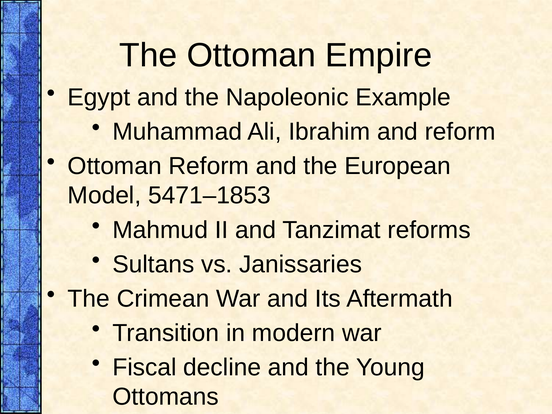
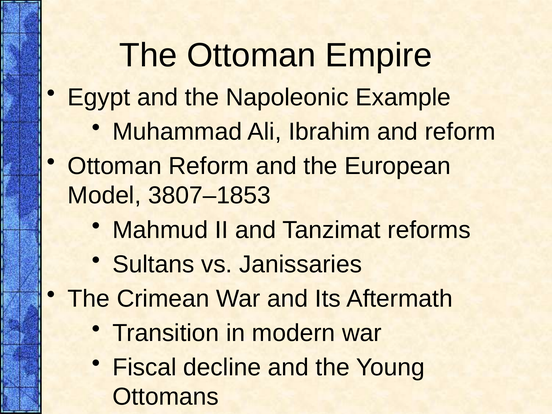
5471–1853: 5471–1853 -> 3807–1853
